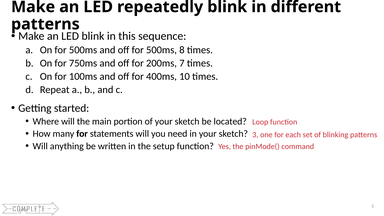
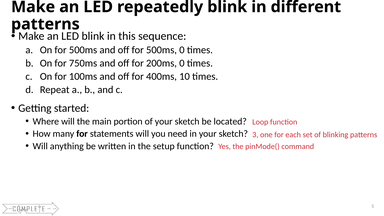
500ms 8: 8 -> 0
200ms 7: 7 -> 0
